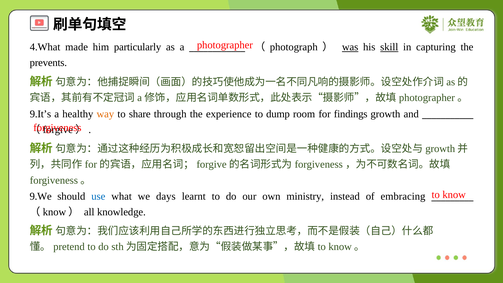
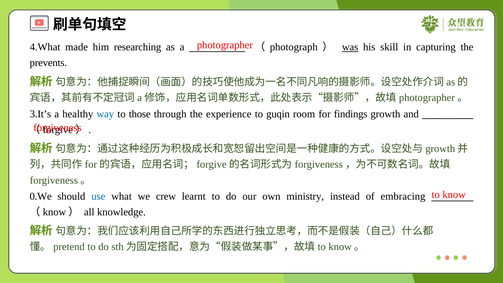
particularly: particularly -> researching
skill underline: present -> none
9.It’s: 9.It’s -> 3.It’s
way colour: orange -> blue
share: share -> those
dump: dump -> guqin
9.We: 9.We -> 0.We
days: days -> crew
